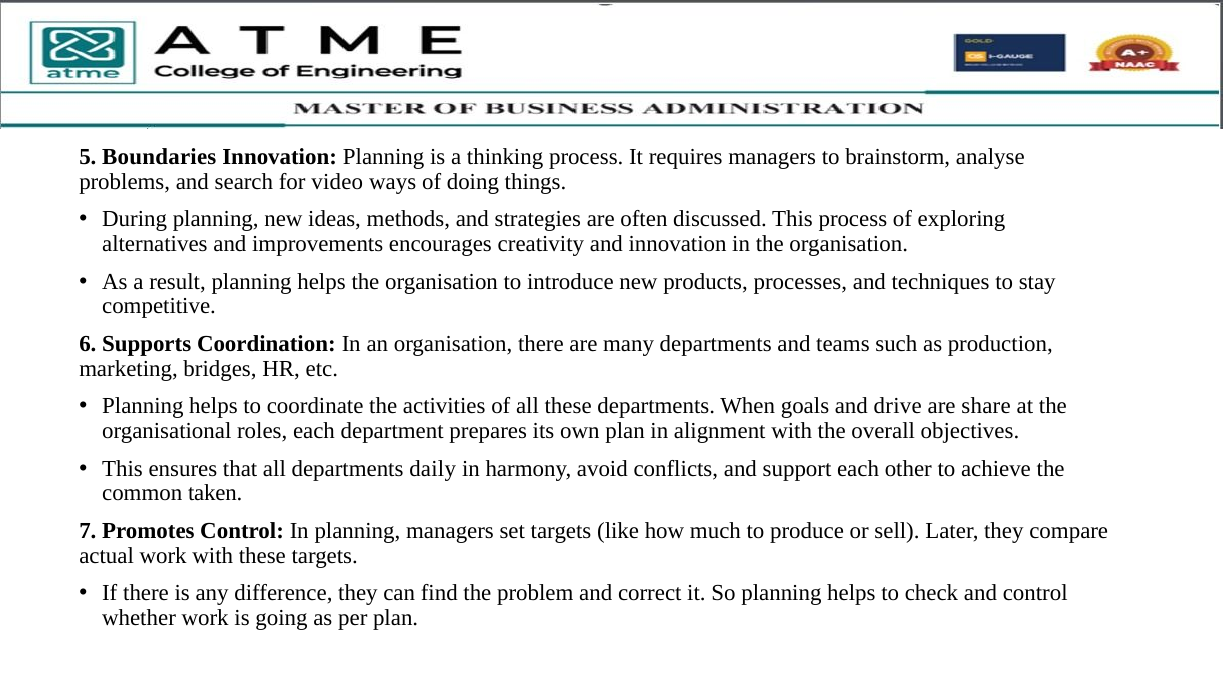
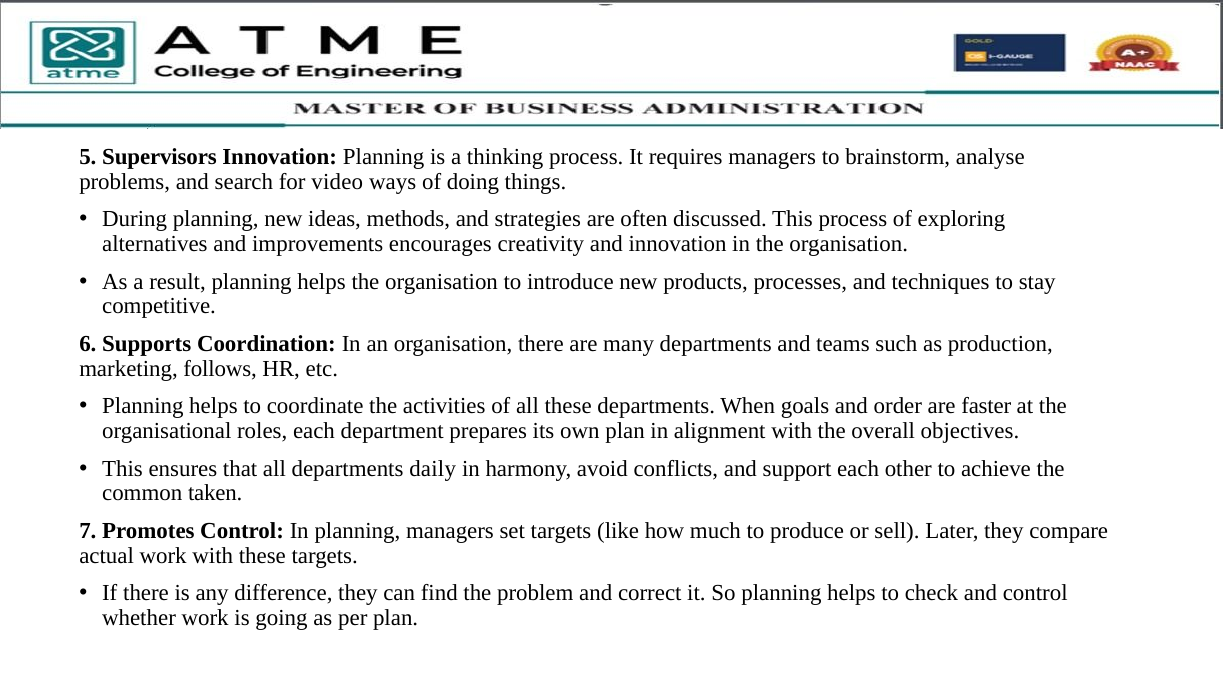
Boundaries: Boundaries -> Supervisors
bridges: bridges -> follows
drive: drive -> order
share: share -> faster
